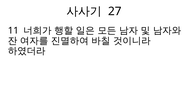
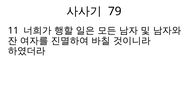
27: 27 -> 79
